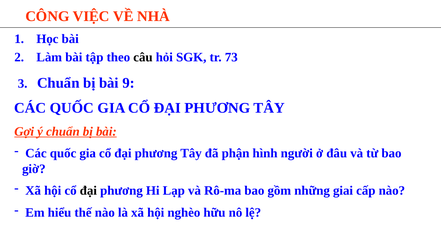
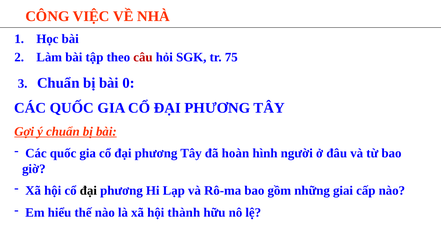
câu colour: black -> red
73: 73 -> 75
9: 9 -> 0
phận: phận -> hoàn
nghèo: nghèo -> thành
